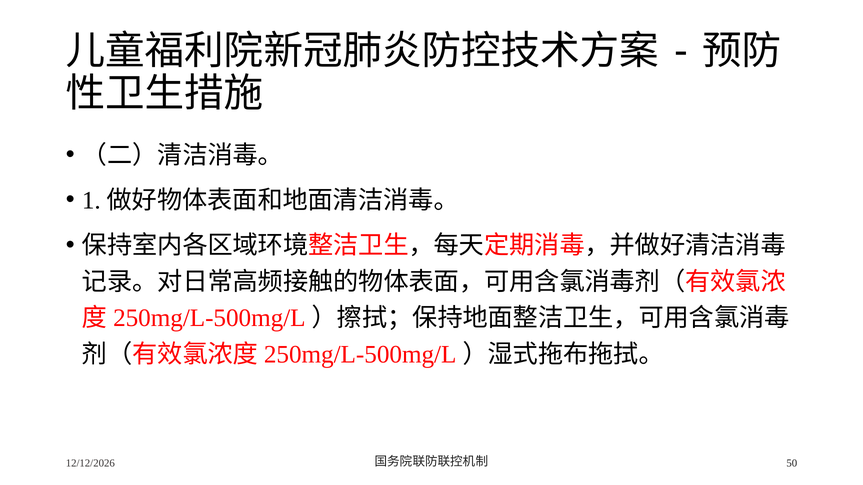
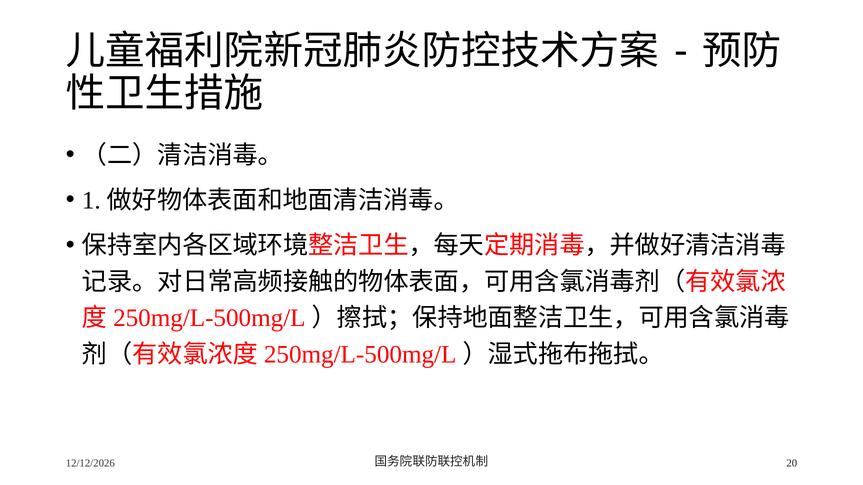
50: 50 -> 20
